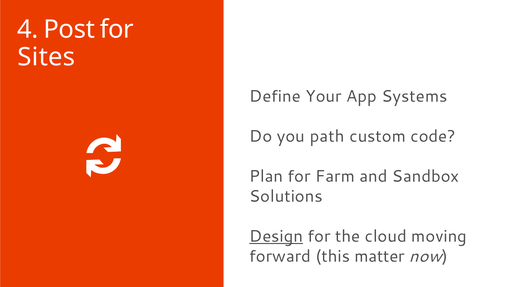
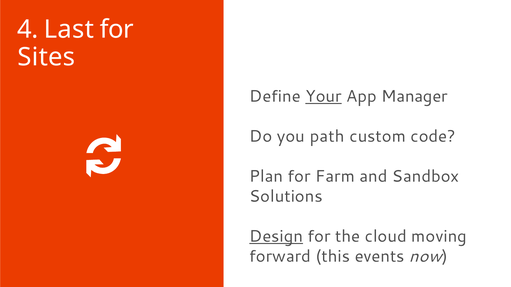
Post: Post -> Last
Your underline: none -> present
Systems: Systems -> Manager
matter: matter -> events
